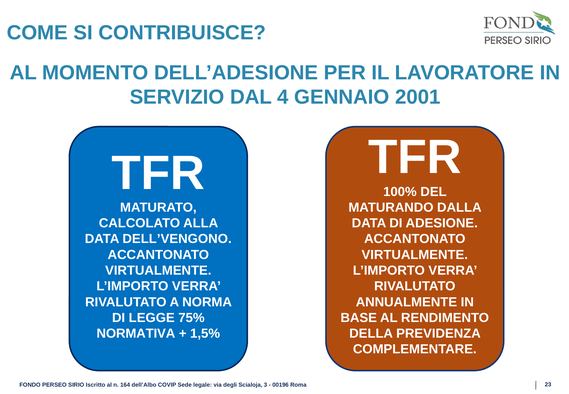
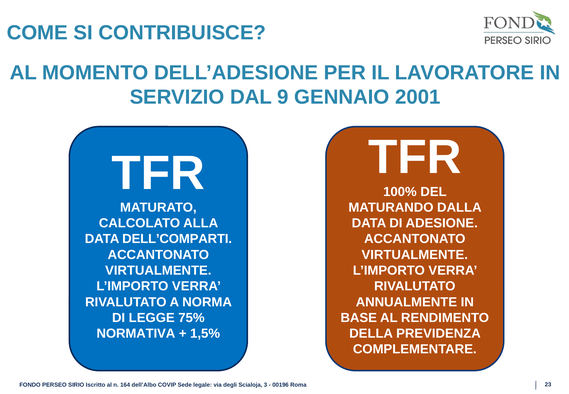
4: 4 -> 9
DELL’VENGONO: DELL’VENGONO -> DELL’COMPARTI
